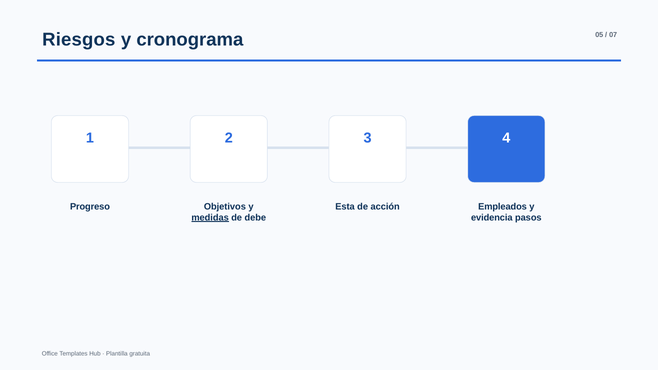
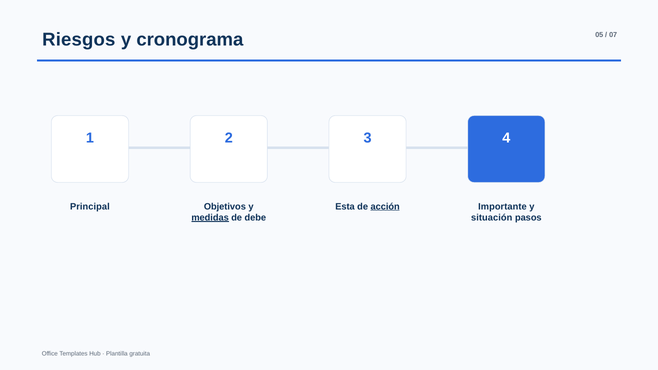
Progreso: Progreso -> Principal
acción underline: none -> present
Empleados: Empleados -> Importante
evidencia: evidencia -> situación
